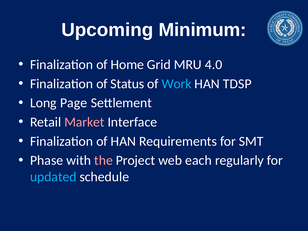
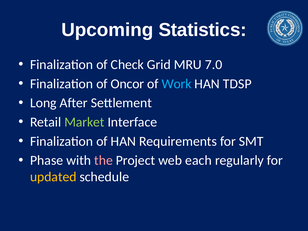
Minimum: Minimum -> Statistics
Home: Home -> Check
4.0: 4.0 -> 7.0
Status: Status -> Oncor
Page: Page -> After
Market colour: pink -> light green
updated colour: light blue -> yellow
